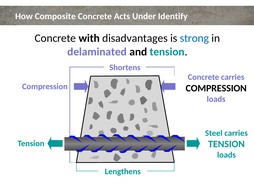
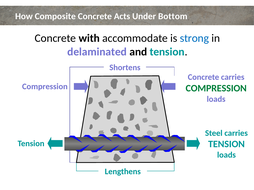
Identify: Identify -> Bottom
disadvantages: disadvantages -> accommodate
COMPRESSION at (216, 88) colour: black -> green
